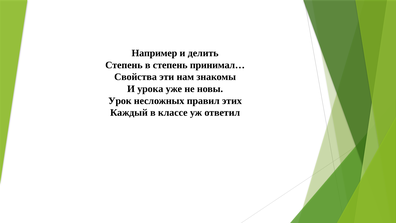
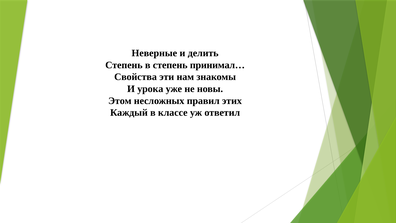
Например: Например -> Неверные
Урок: Урок -> Этом
